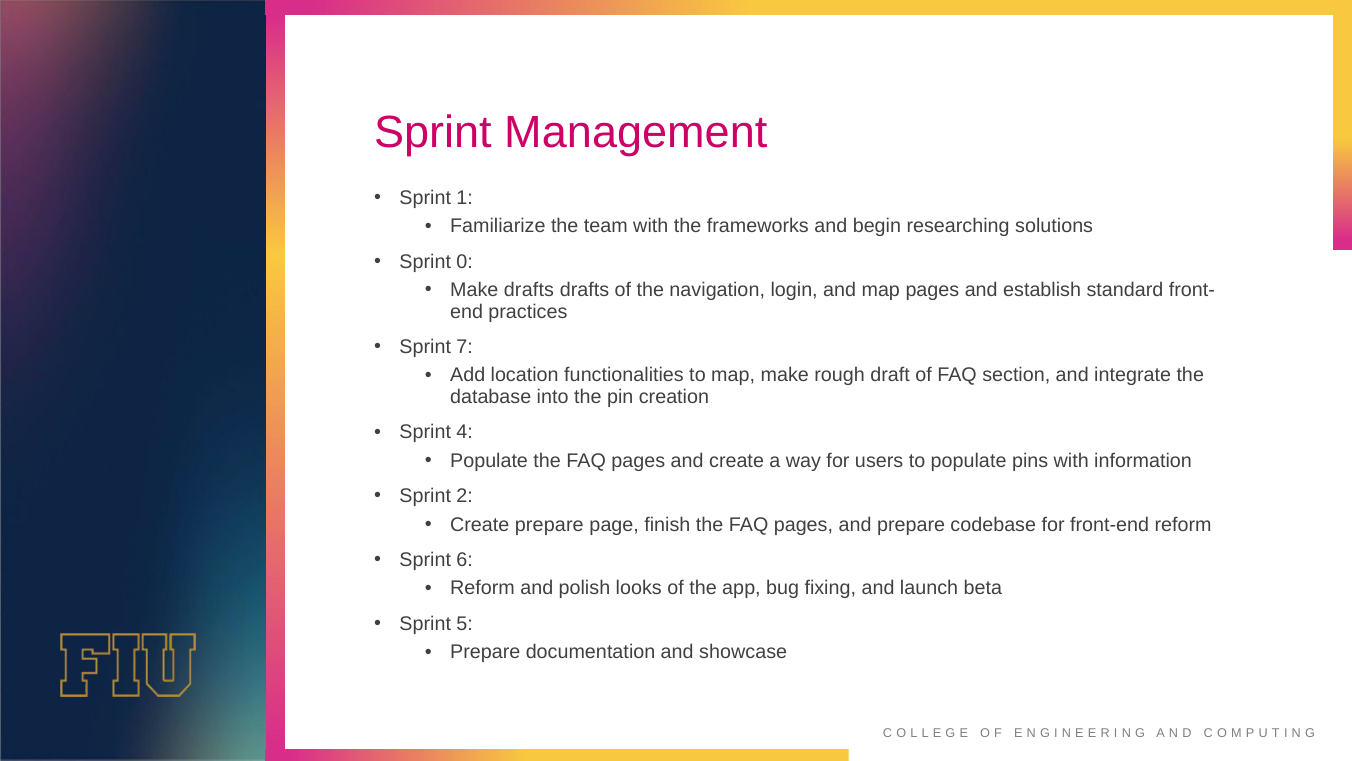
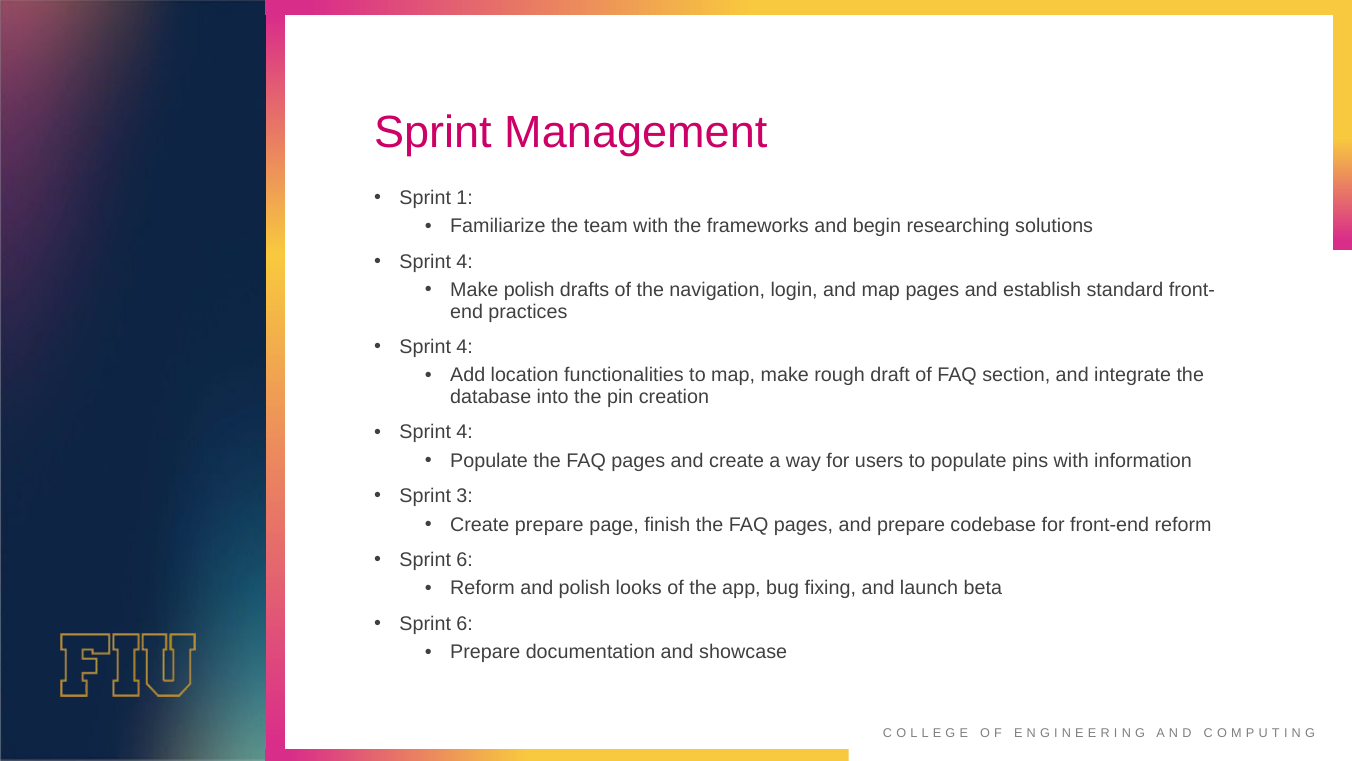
0 at (465, 262): 0 -> 4
Make drafts: drafts -> polish
7 at (465, 347): 7 -> 4
2: 2 -> 3
5 at (465, 623): 5 -> 6
